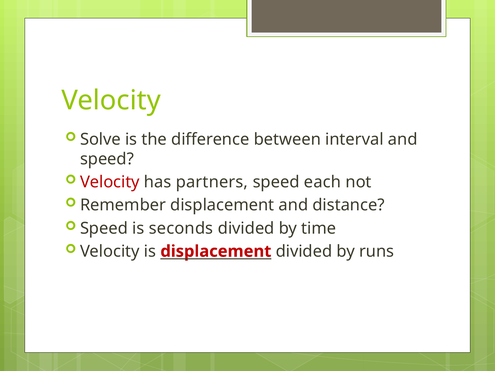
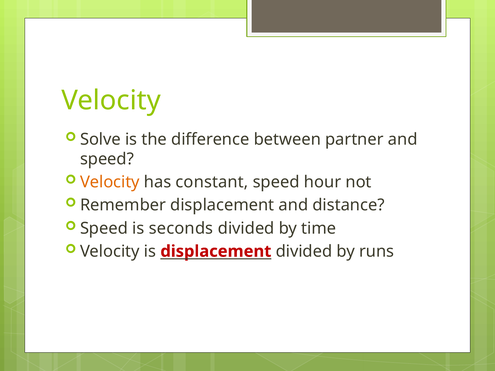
interval: interval -> partner
Velocity at (110, 182) colour: red -> orange
partners: partners -> constant
each: each -> hour
